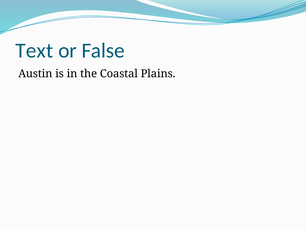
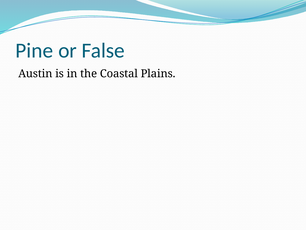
Text: Text -> Pine
